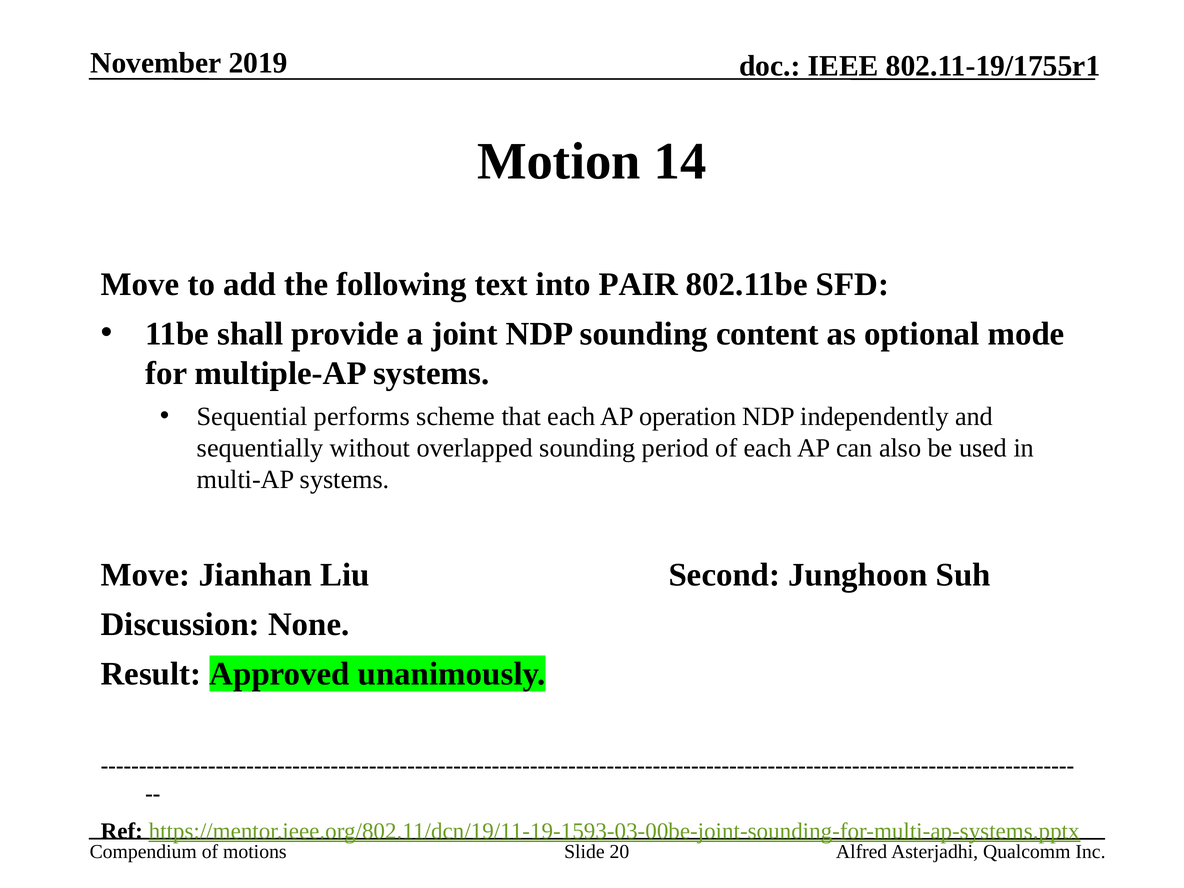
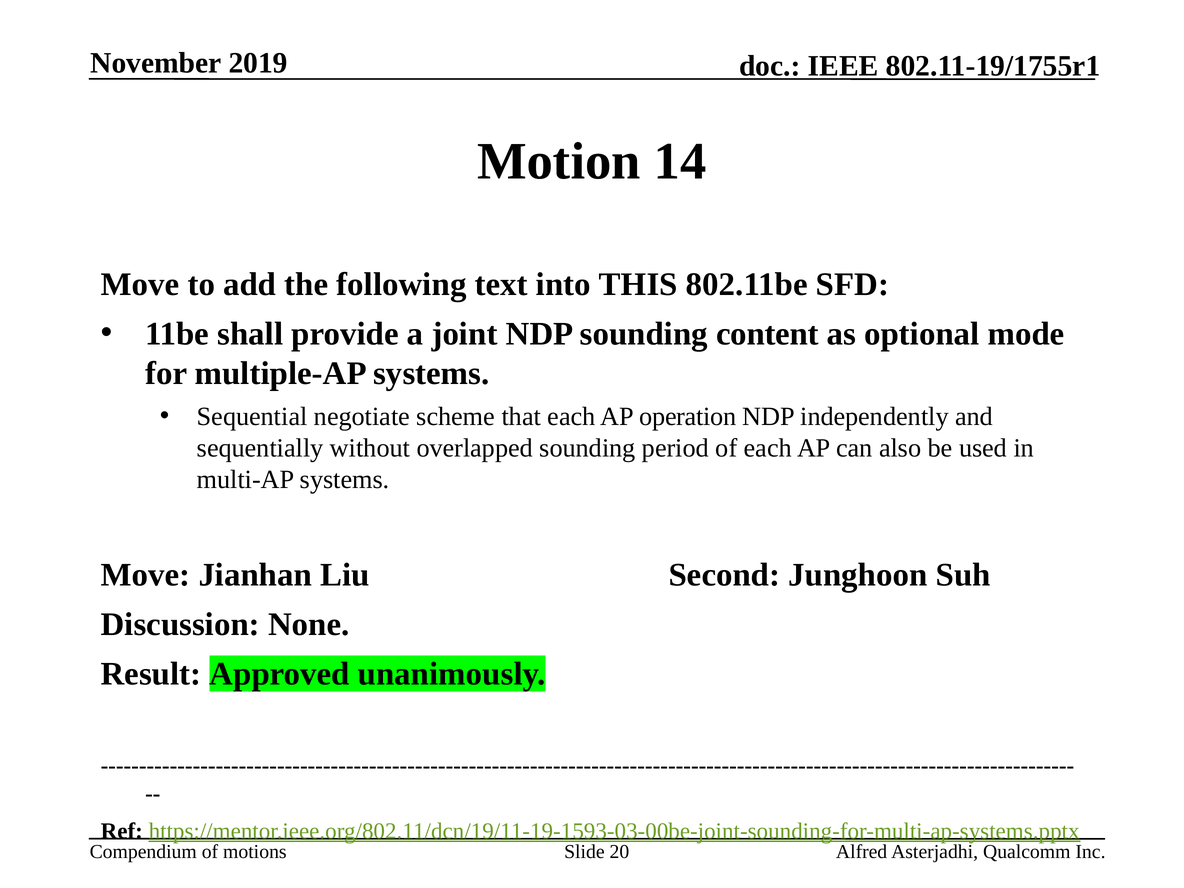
PAIR: PAIR -> THIS
performs: performs -> negotiate
